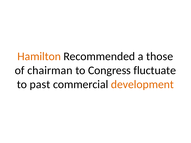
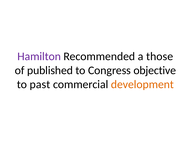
Hamilton colour: orange -> purple
chairman: chairman -> published
fluctuate: fluctuate -> objective
